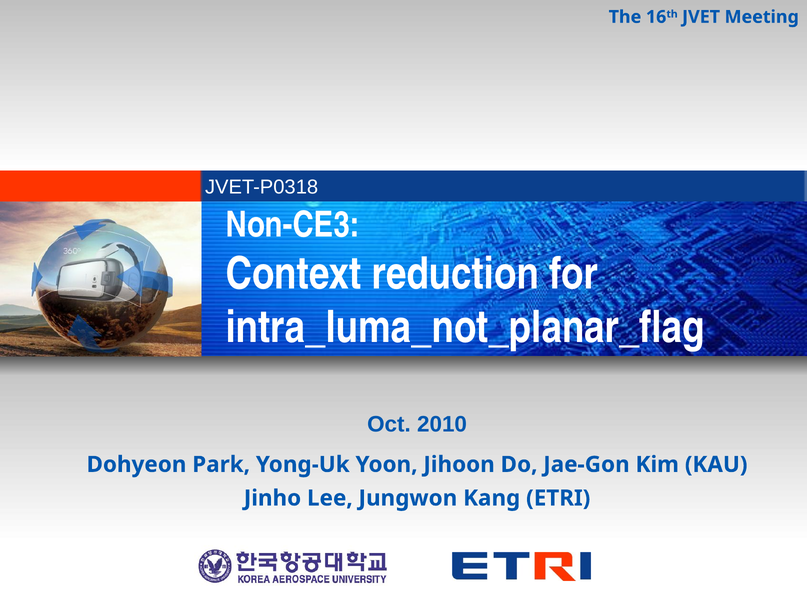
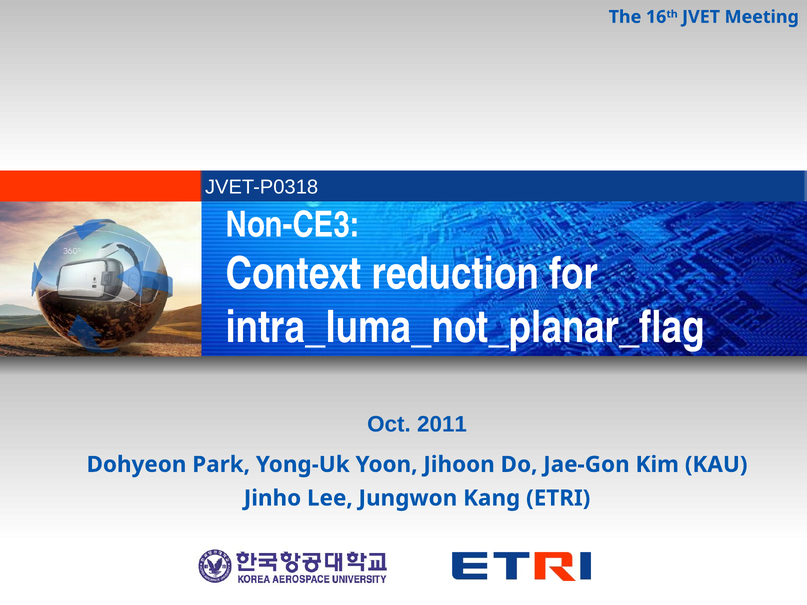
2010: 2010 -> 2011
